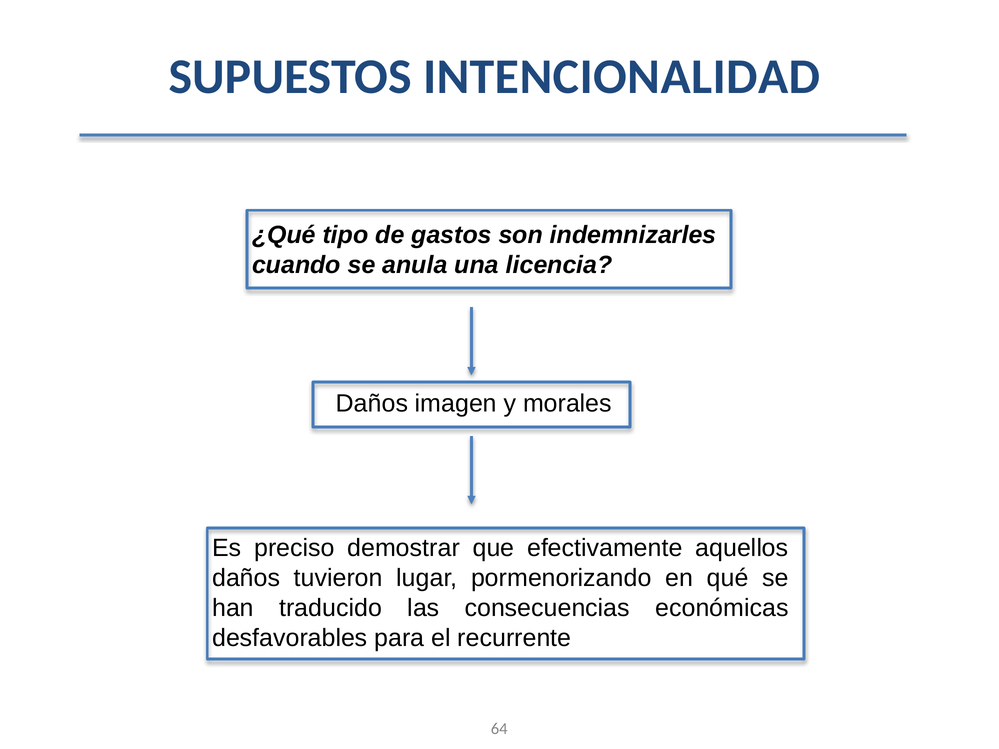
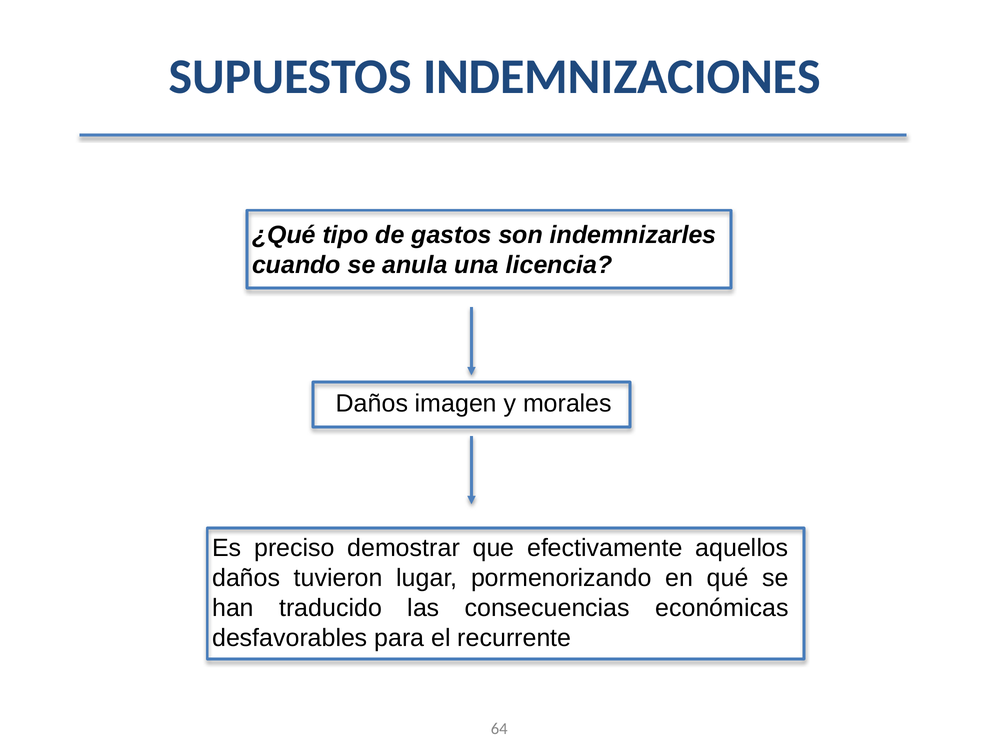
INTENCIONALIDAD: INTENCIONALIDAD -> INDEMNIZACIONES
